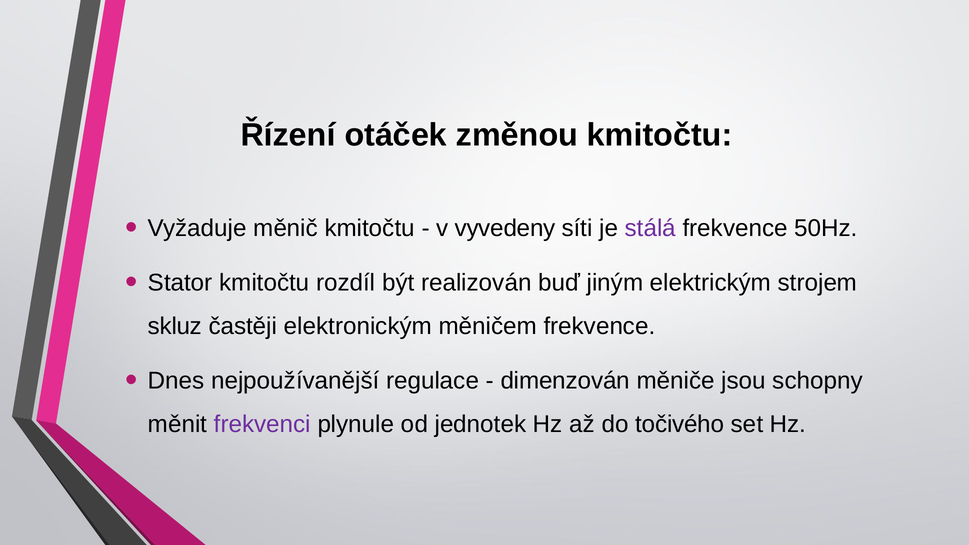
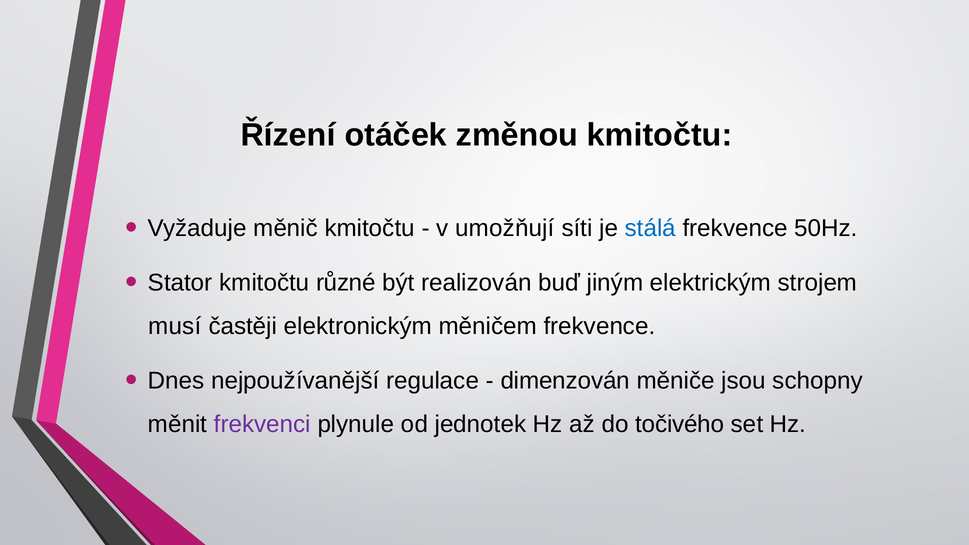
vyvedeny: vyvedeny -> umožňují
stálá colour: purple -> blue
rozdíl: rozdíl -> různé
skluz: skluz -> musí
